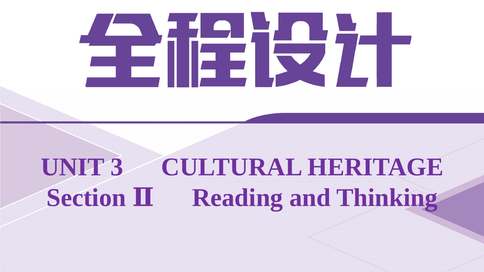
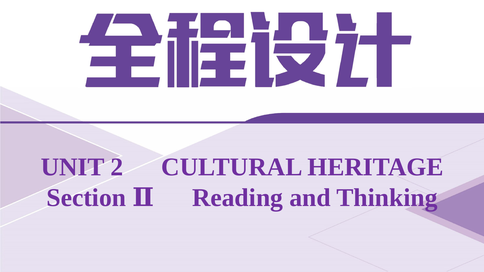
3: 3 -> 2
